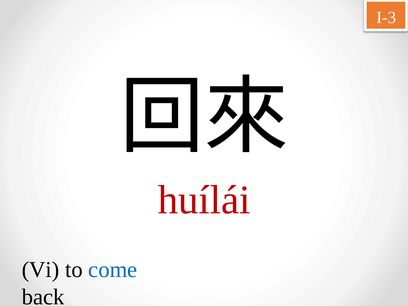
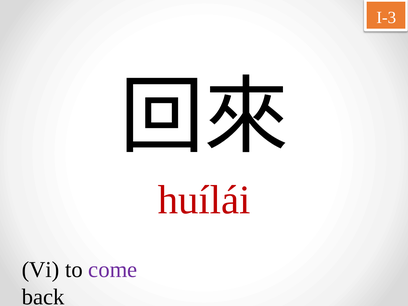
come colour: blue -> purple
